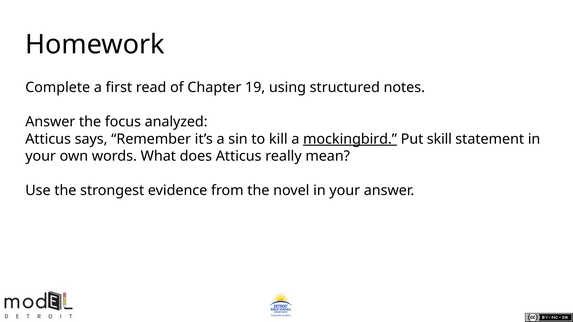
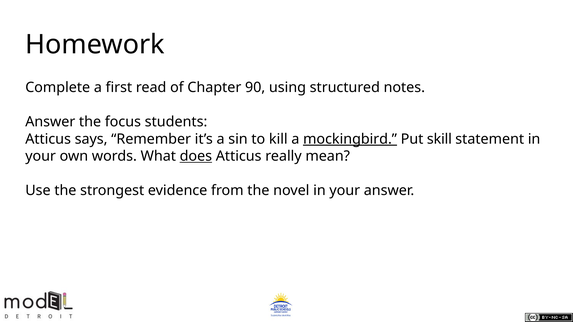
19: 19 -> 90
analyzed: analyzed -> students
does underline: none -> present
